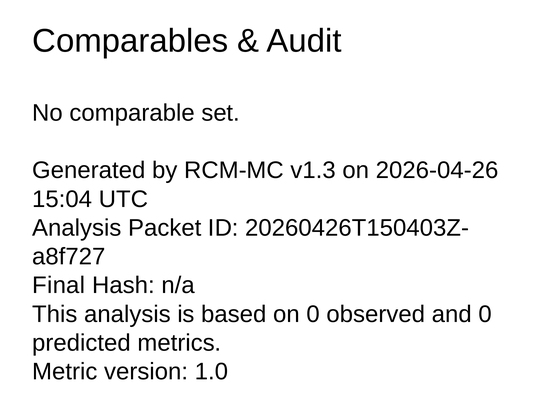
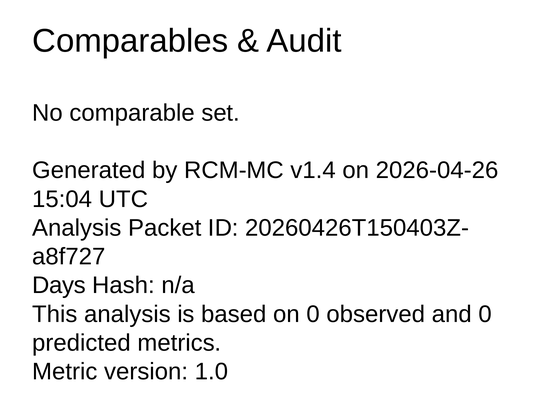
v1.3: v1.3 -> v1.4
Final: Final -> Days
